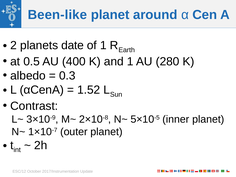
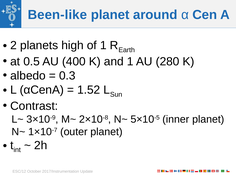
date: date -> high
